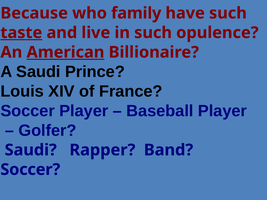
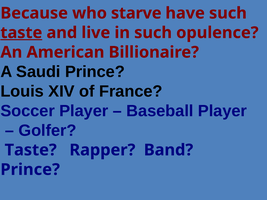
family: family -> starve
American underline: present -> none
Saudi at (31, 150): Saudi -> Taste
Soccer at (30, 170): Soccer -> Prince
